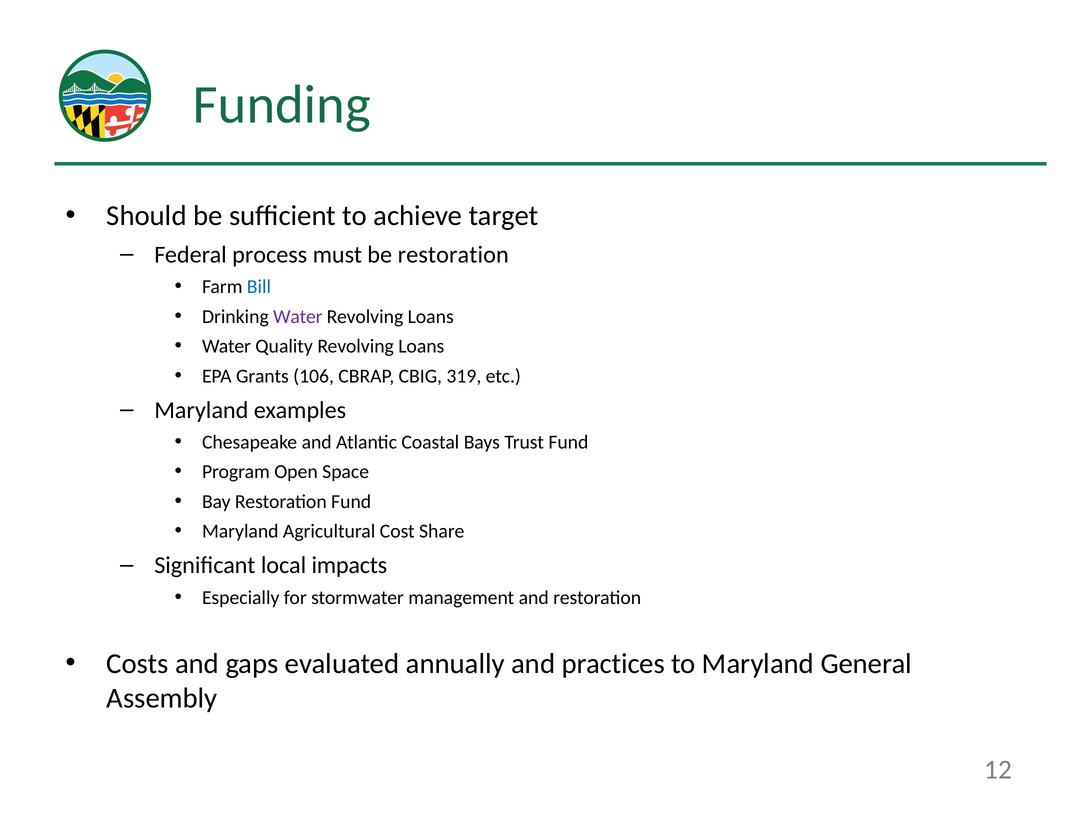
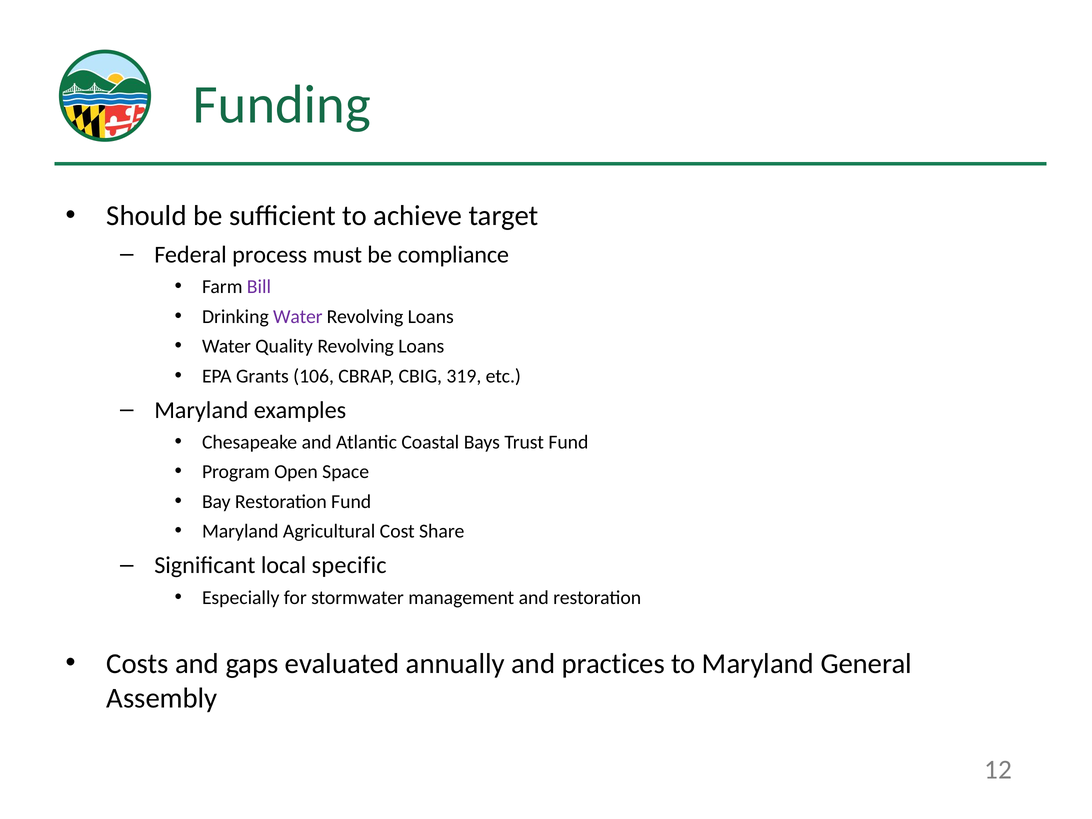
be restoration: restoration -> compliance
Bill colour: blue -> purple
impacts: impacts -> specific
